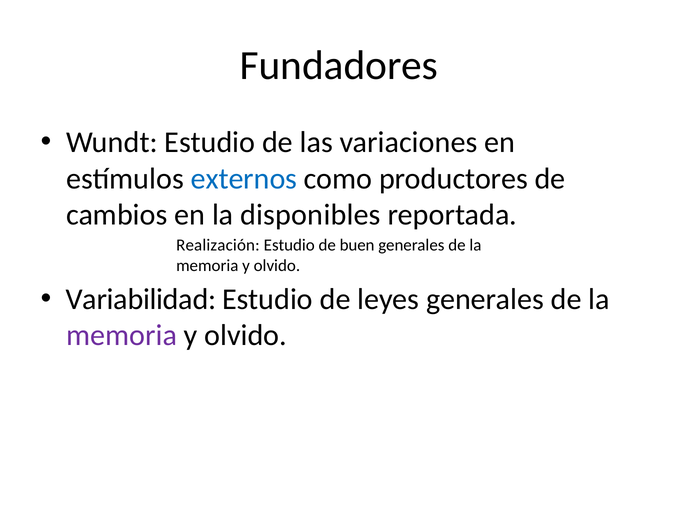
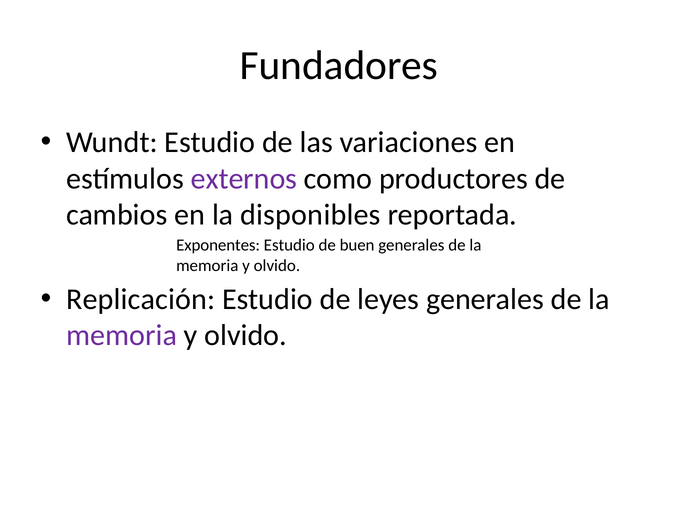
externos colour: blue -> purple
Realización: Realización -> Exponentes
Variabilidad: Variabilidad -> Replicación
